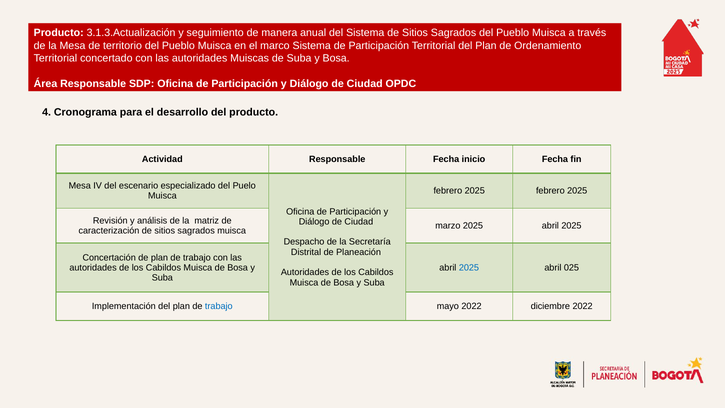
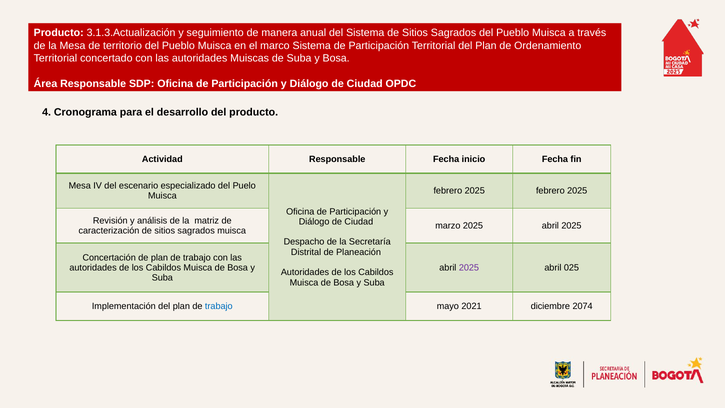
2025 at (469, 268) colour: blue -> purple
mayo 2022: 2022 -> 2021
diciembre 2022: 2022 -> 2074
